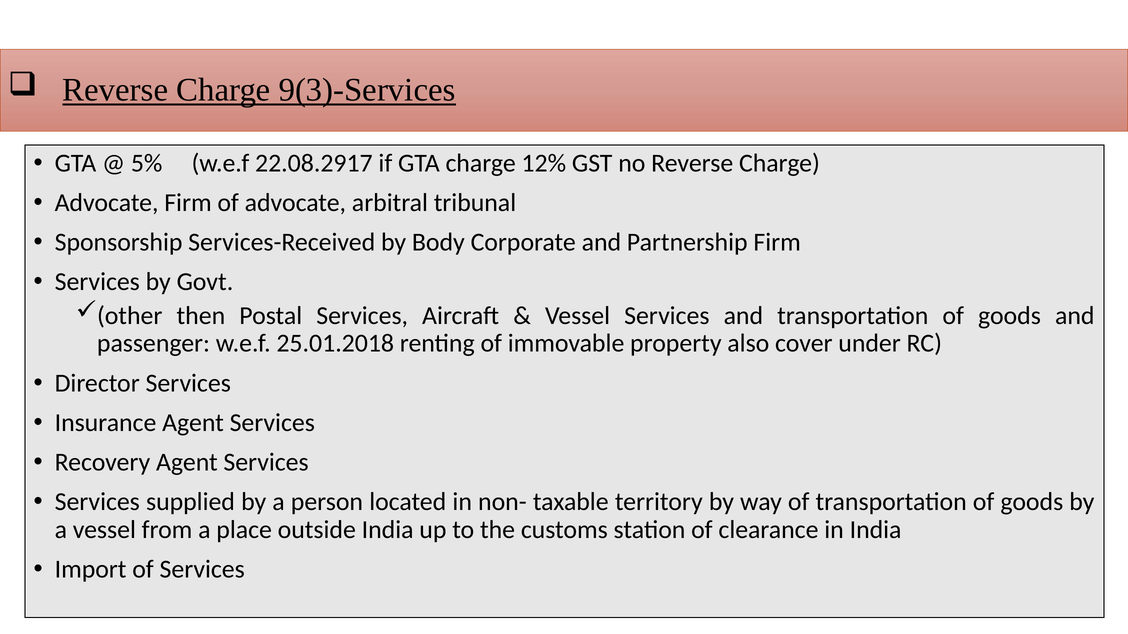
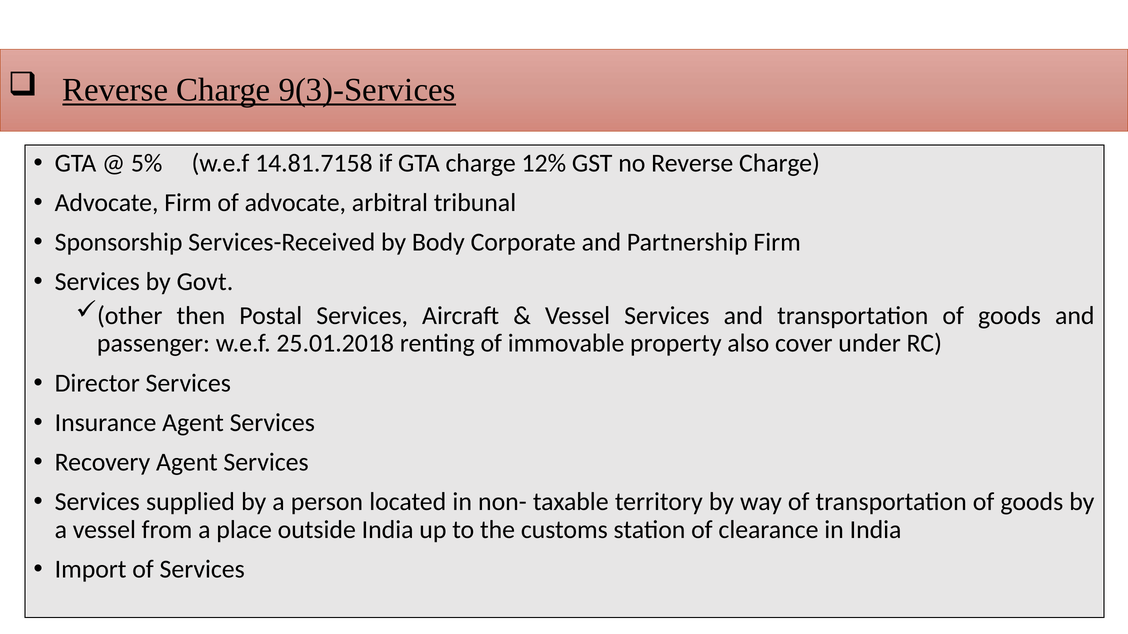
22.08.2917: 22.08.2917 -> 14.81.7158
